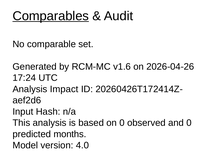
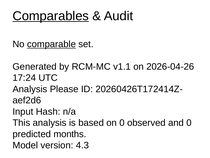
comparable underline: none -> present
v1.6: v1.6 -> v1.1
Impact: Impact -> Please
4.0: 4.0 -> 4.3
